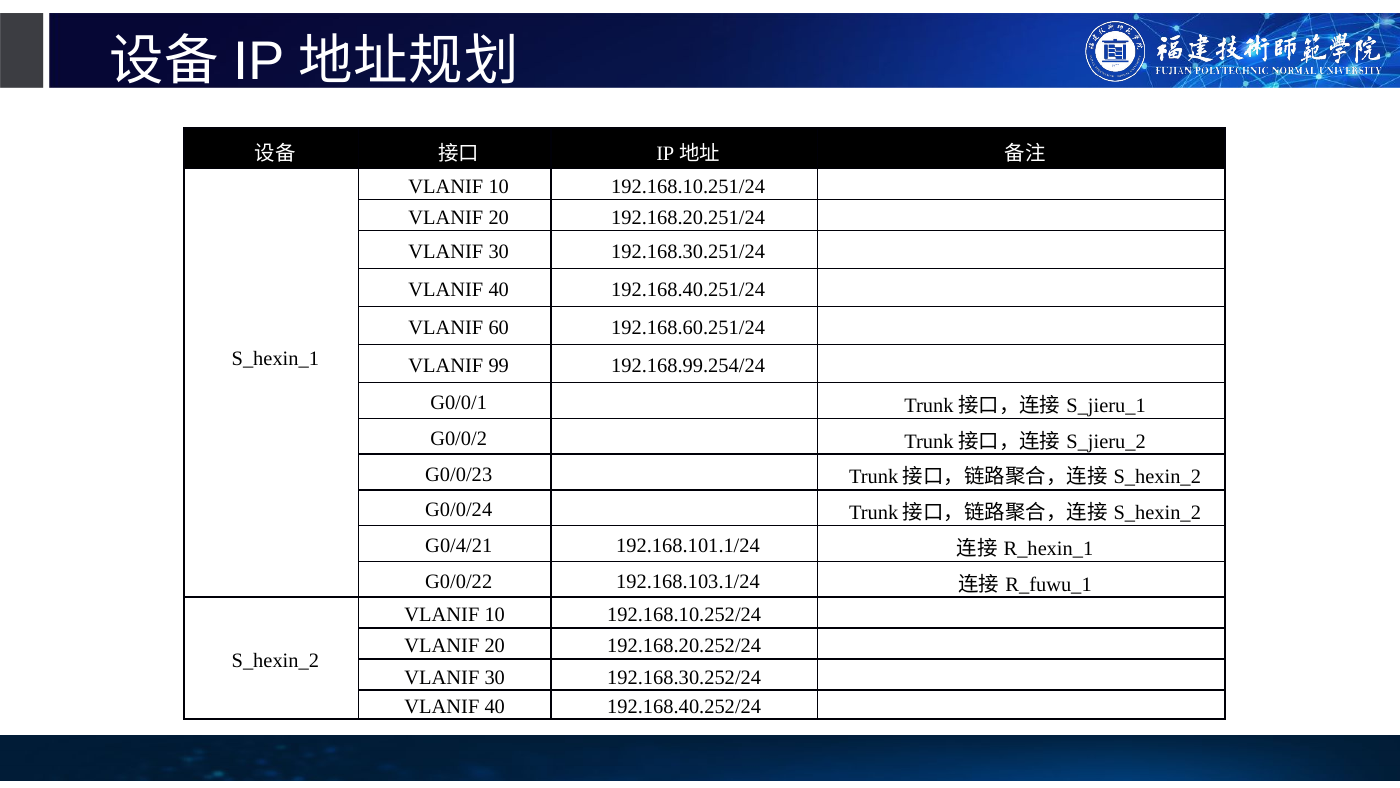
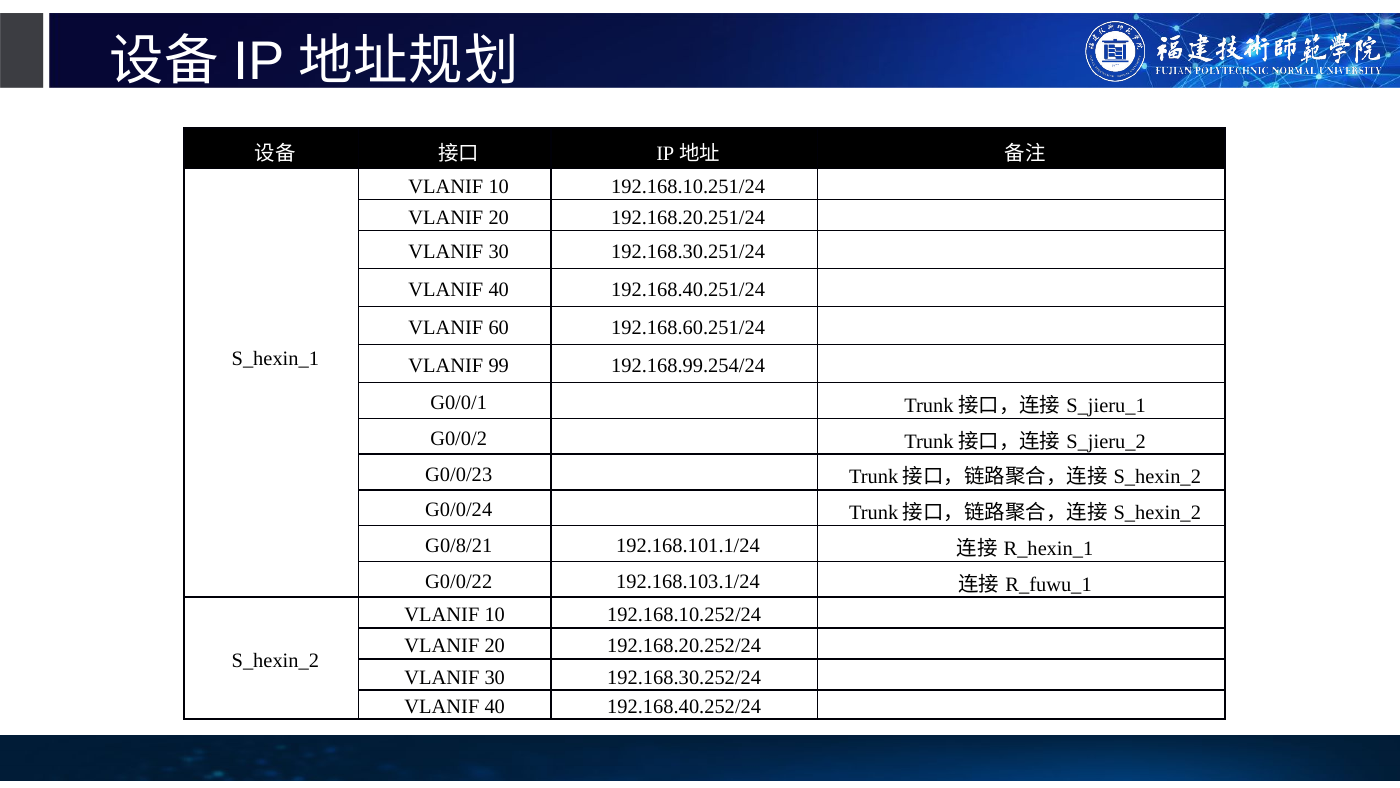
G0/4/21: G0/4/21 -> G0/8/21
